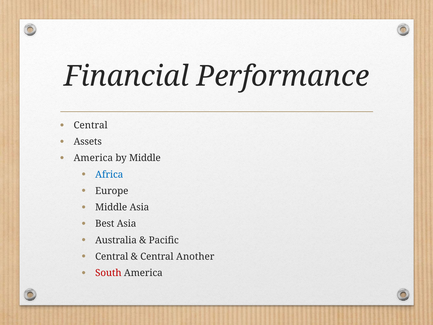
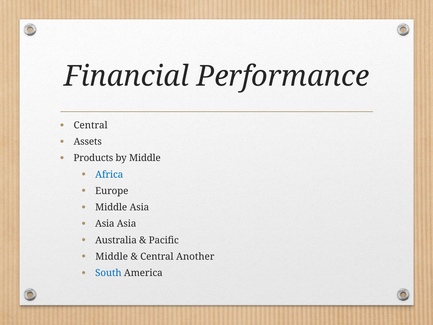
America at (93, 158): America -> Products
Best at (105, 224): Best -> Asia
Central at (112, 256): Central -> Middle
South colour: red -> blue
